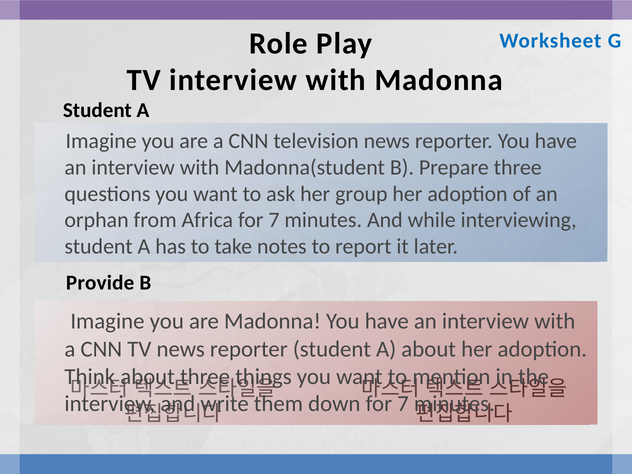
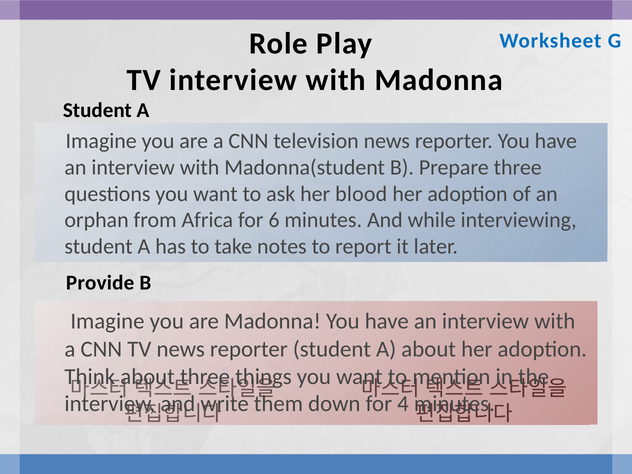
group: group -> blood
Africa for 7: 7 -> 6
down for 7: 7 -> 4
